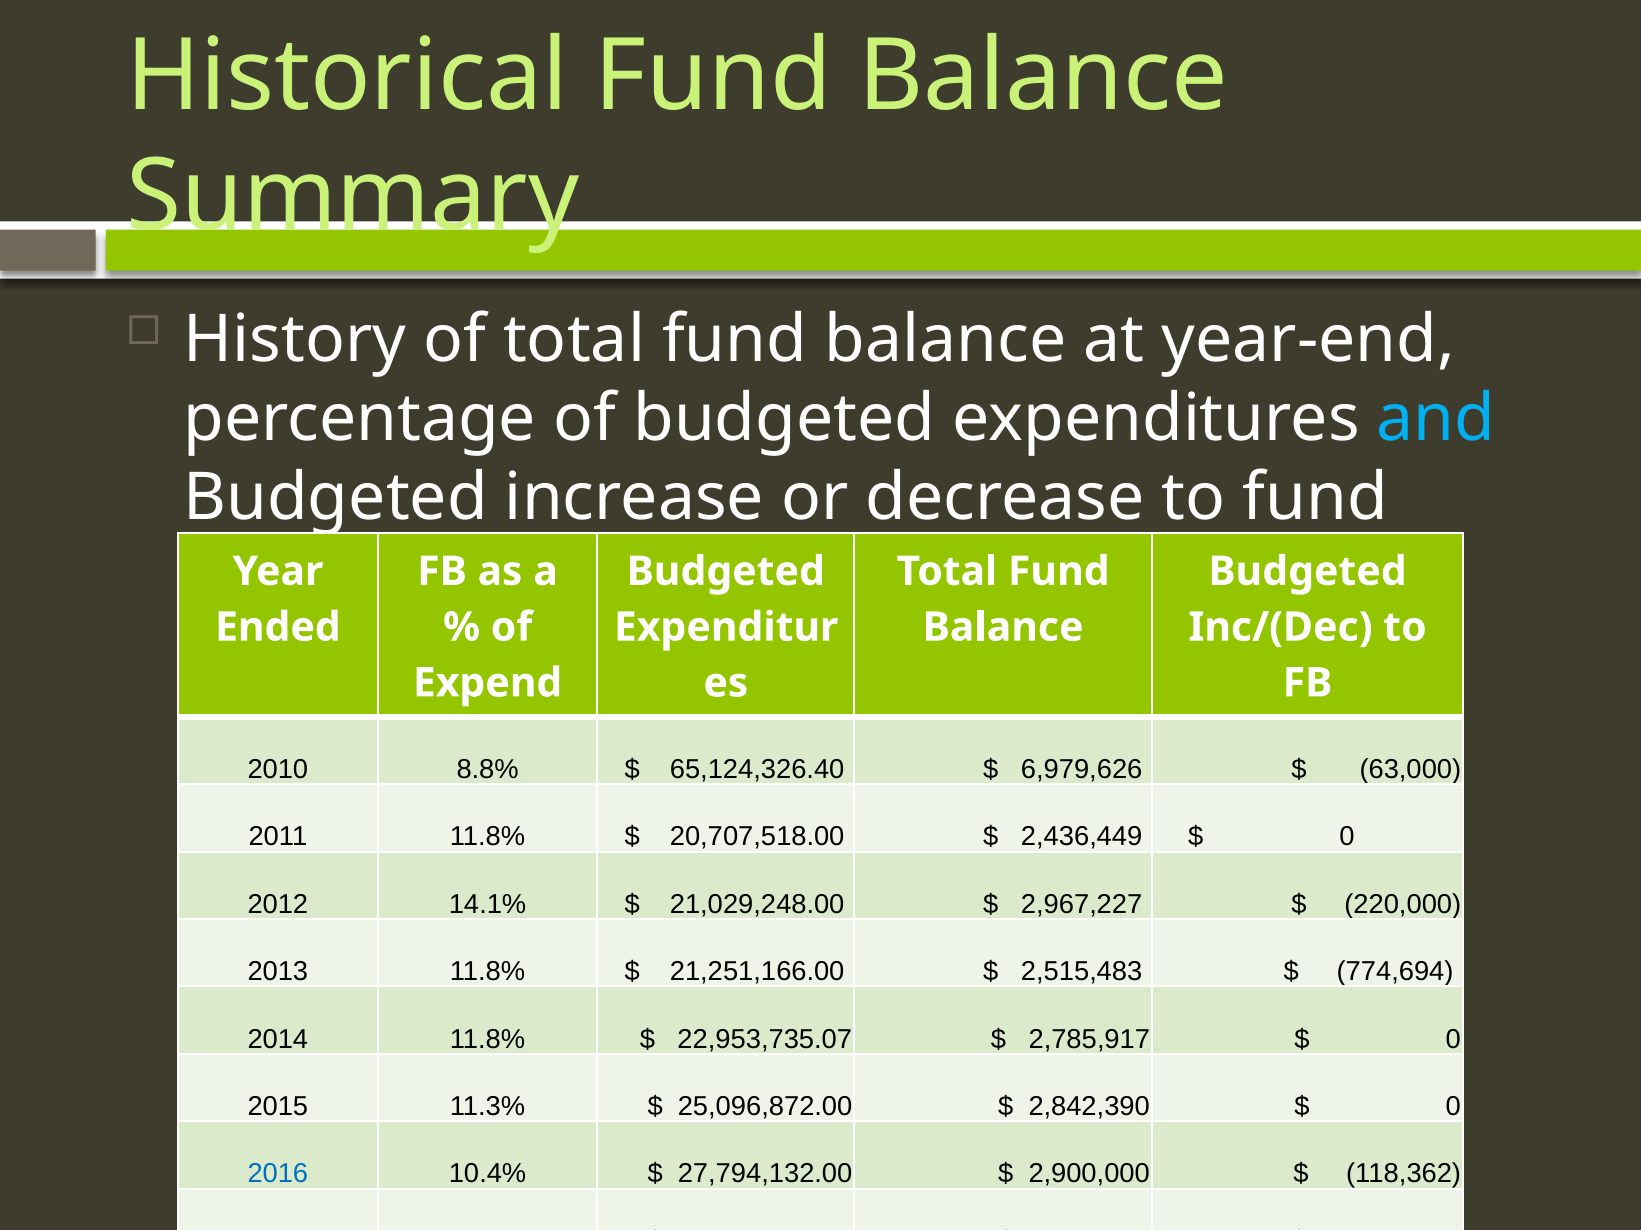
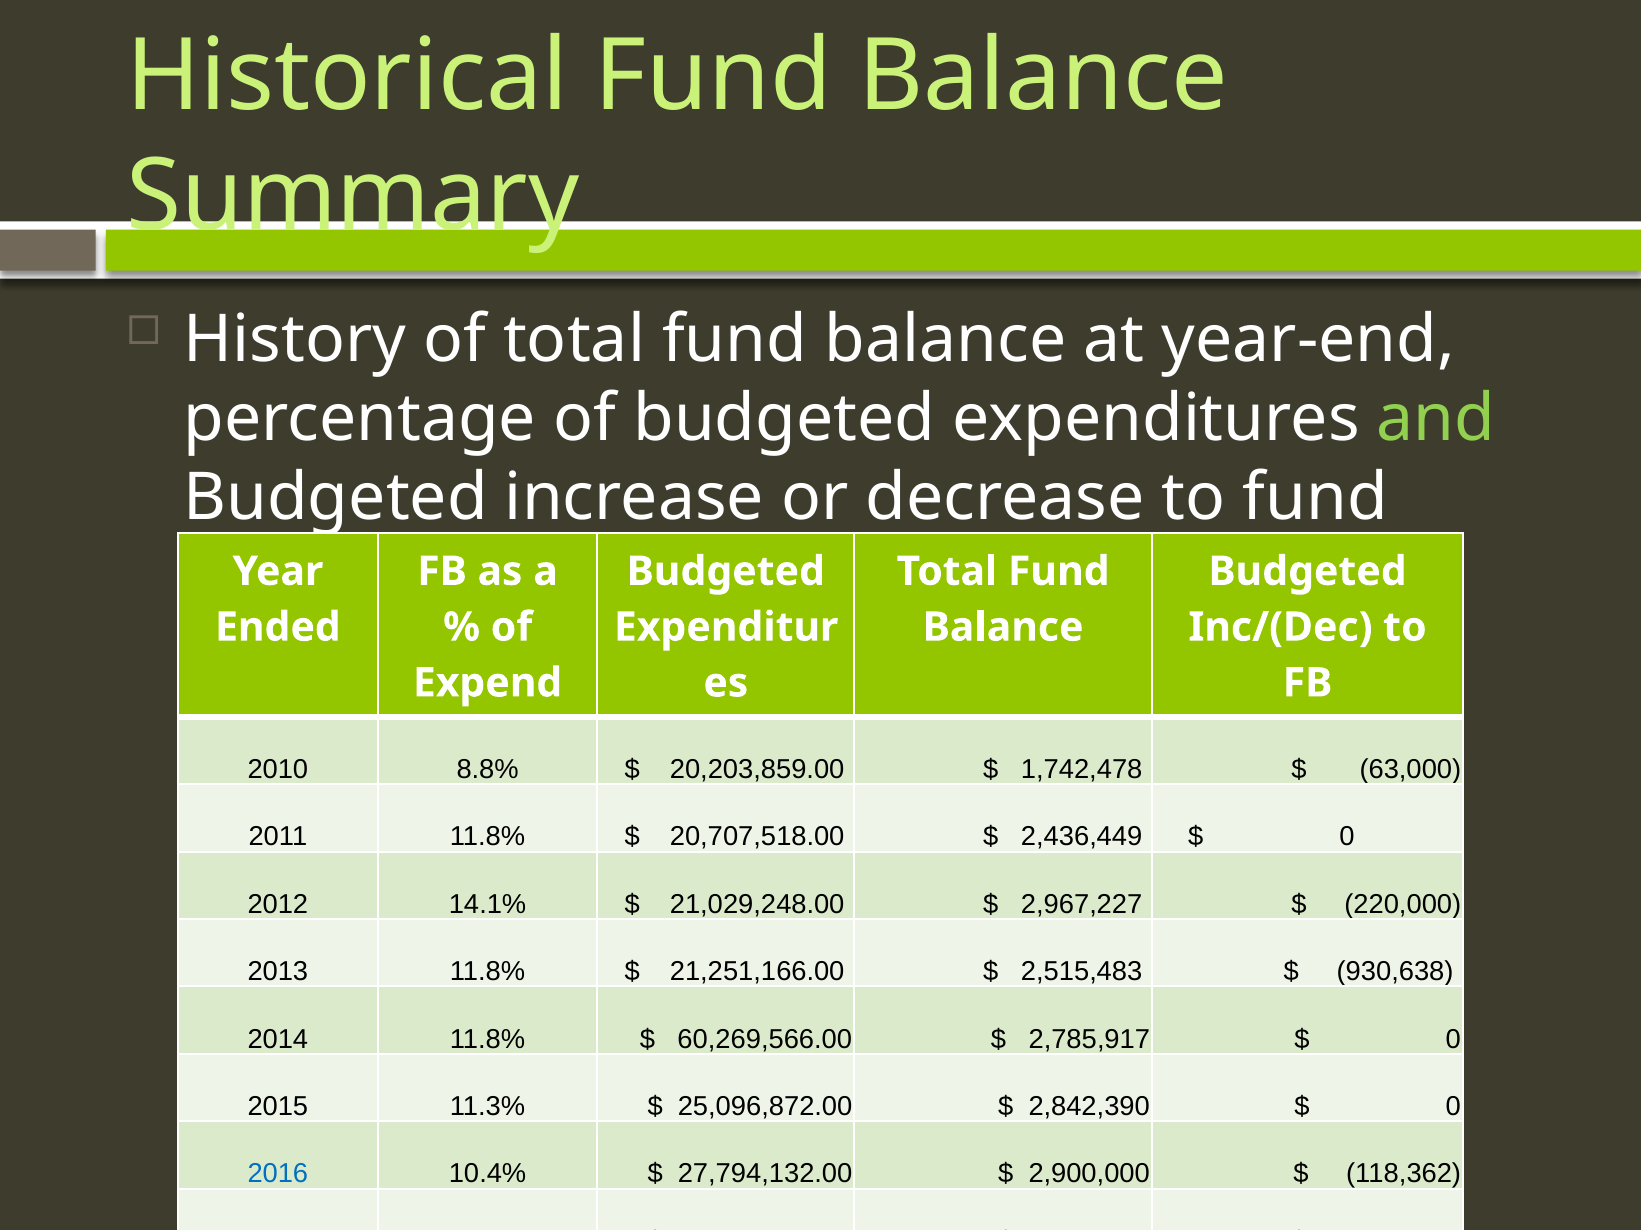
and colour: light blue -> light green
65,124,326.40: 65,124,326.40 -> 20,203,859.00
6,979,626: 6,979,626 -> 1,742,478
774,694: 774,694 -> 930,638
22,953,735.07: 22,953,735.07 -> 60,269,566.00
